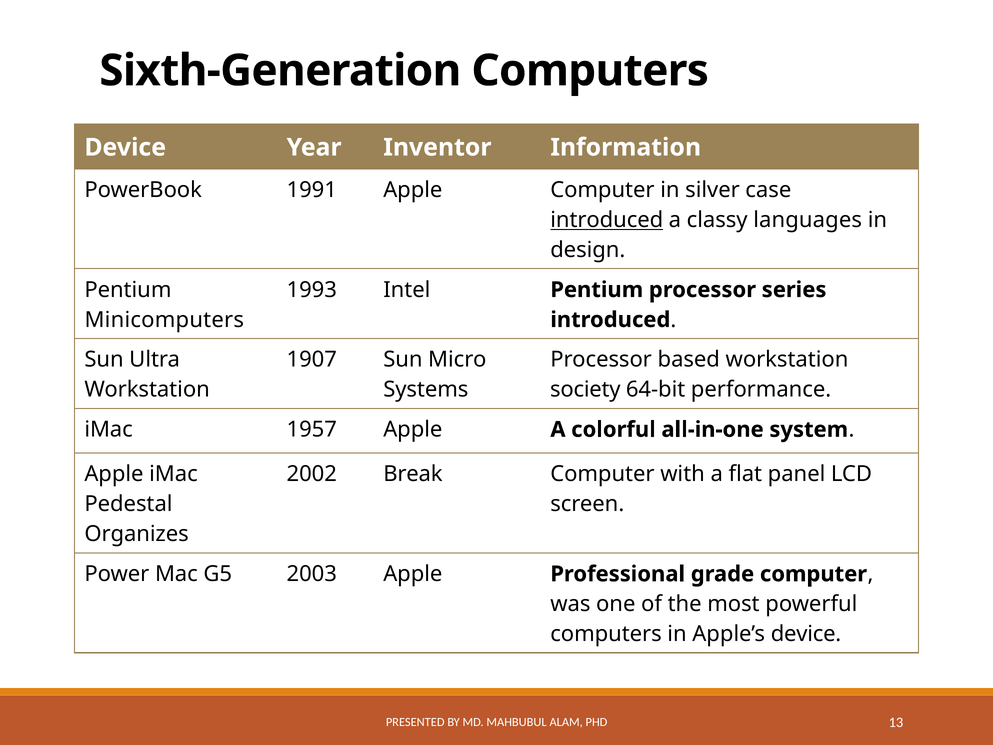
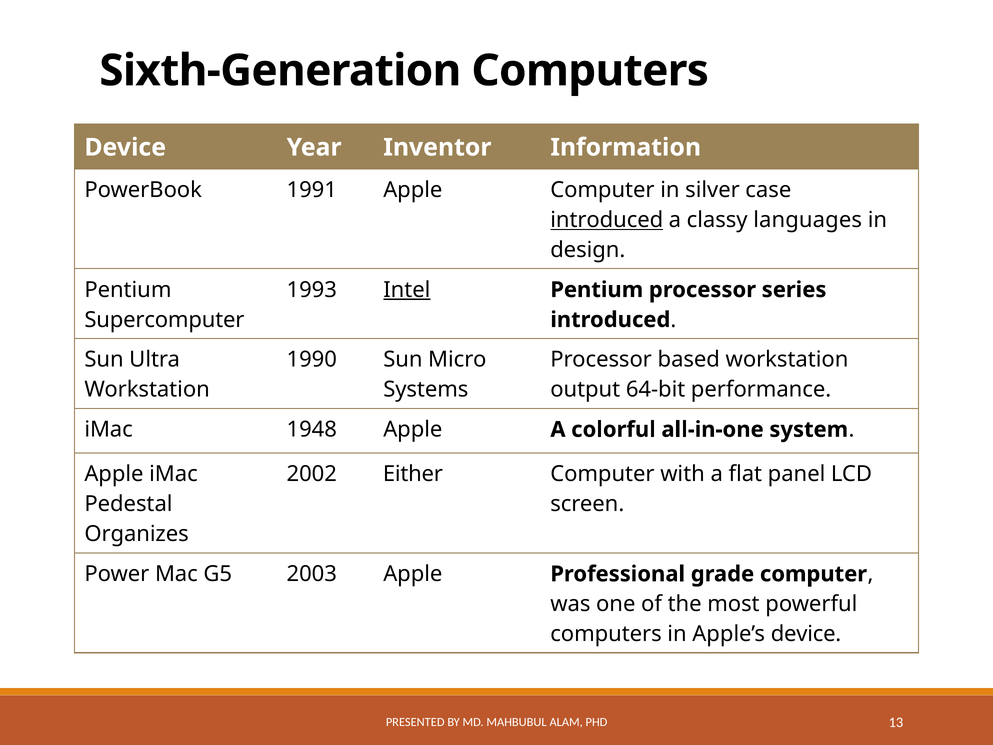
Intel underline: none -> present
Minicomputers: Minicomputers -> Supercomputer
1907: 1907 -> 1990
society: society -> output
1957: 1957 -> 1948
Break: Break -> Either
